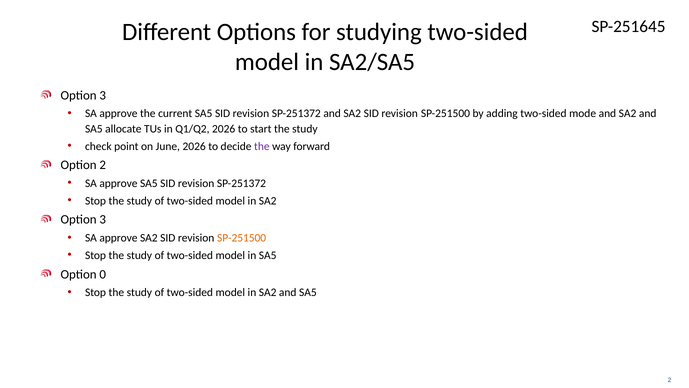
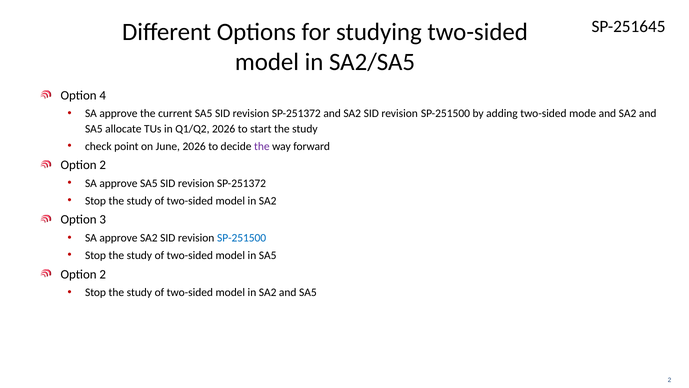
3 at (103, 95): 3 -> 4
SP-251500 at (242, 238) colour: orange -> blue
0 at (103, 274): 0 -> 2
